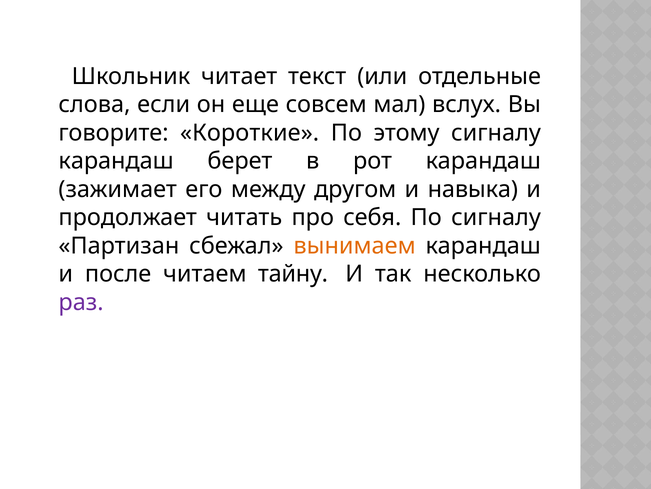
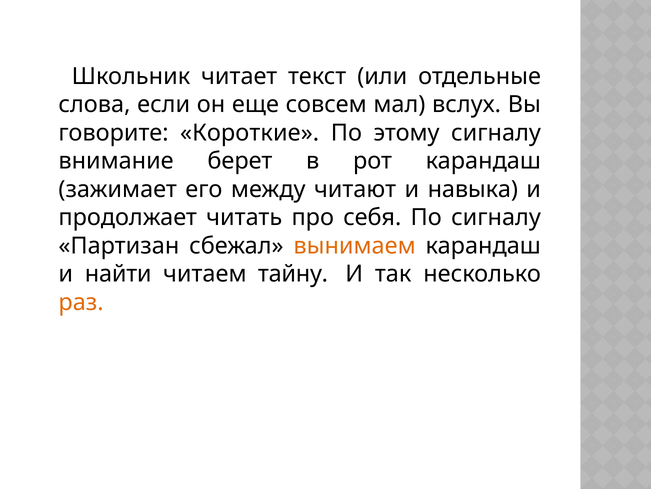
карандаш at (116, 161): карандаш -> внимание
другом: другом -> читают
после: после -> найти
раз colour: purple -> orange
